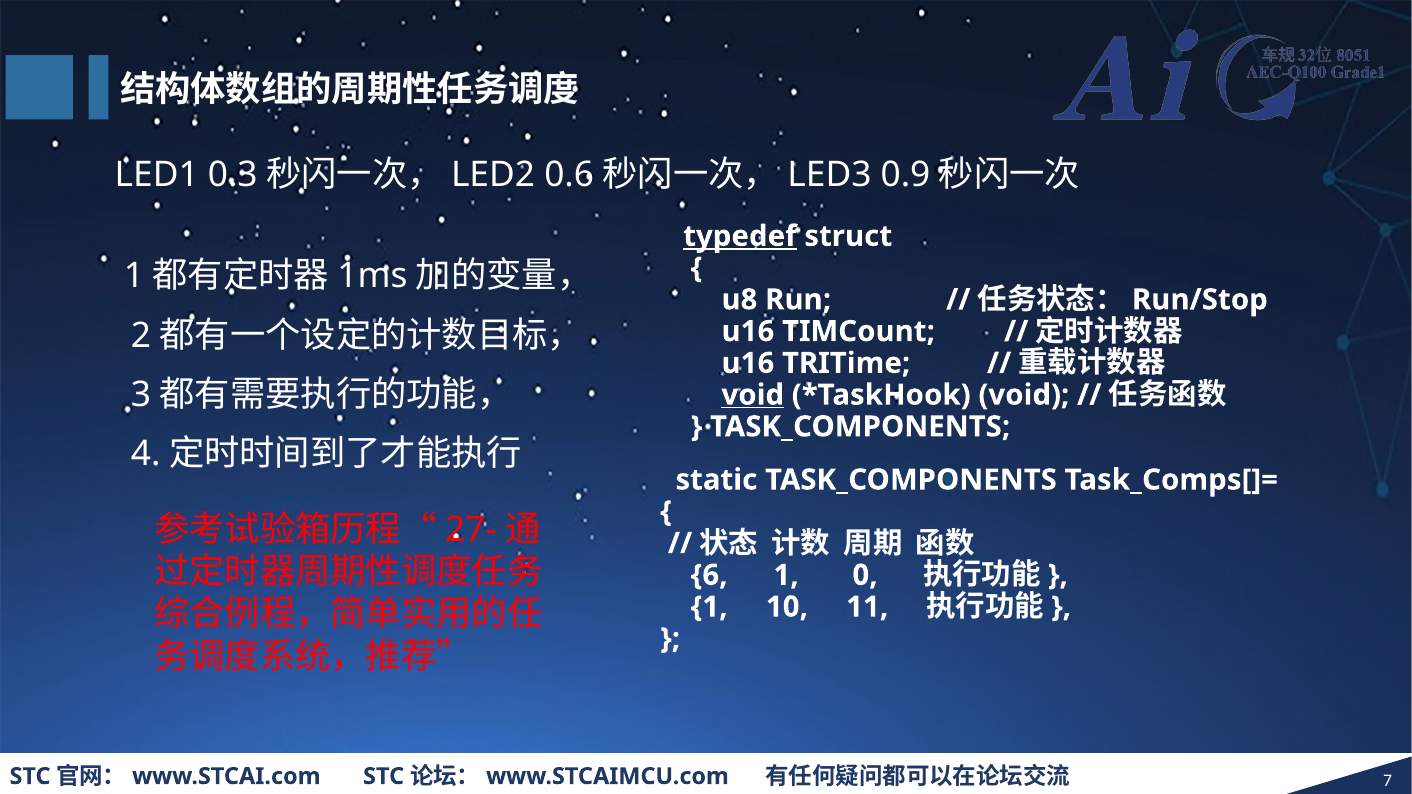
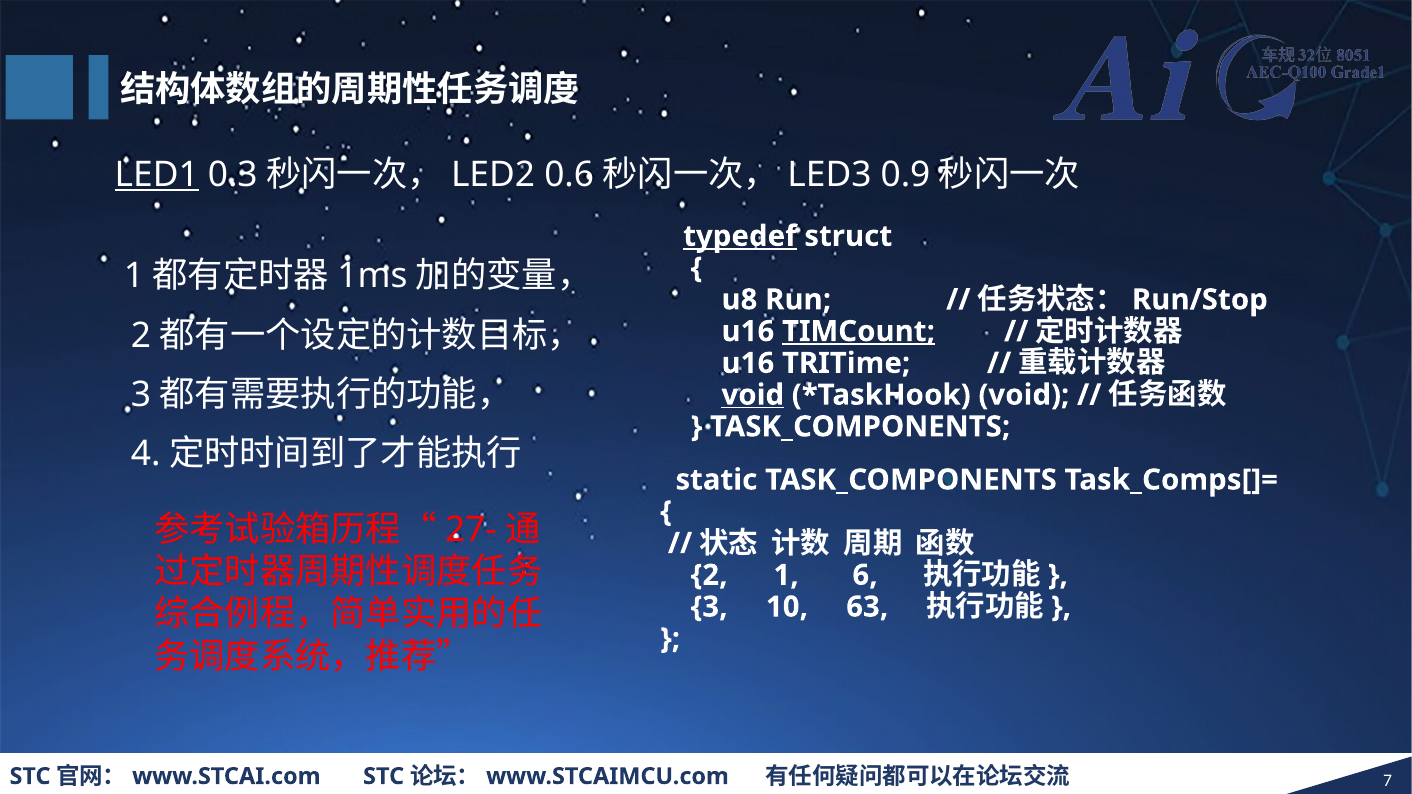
LED1 underline: none -> present
TIMCount underline: none -> present
6 at (709, 575): 6 -> 2
0: 0 -> 6
1 at (709, 607): 1 -> 3
11: 11 -> 63
